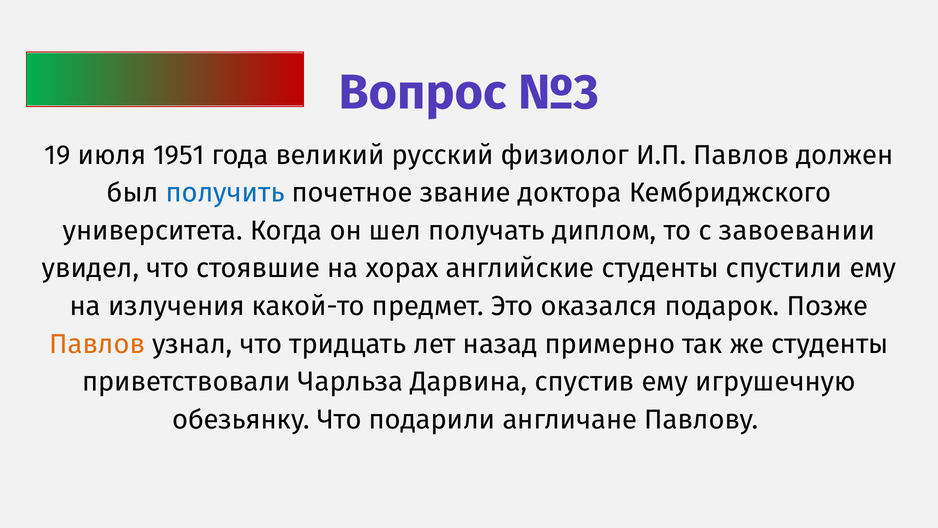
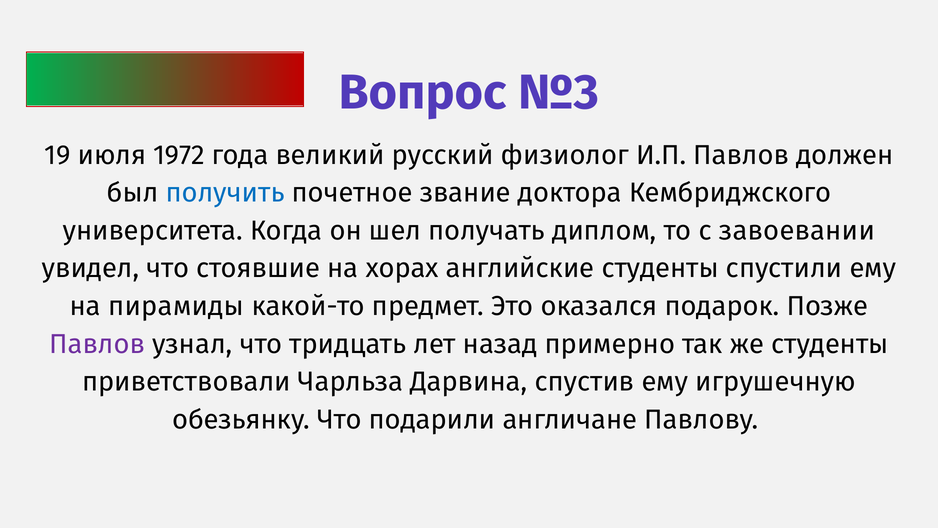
1951: 1951 -> 1972
излучения: излучения -> пирамиды
Павлов at (97, 344) colour: orange -> purple
